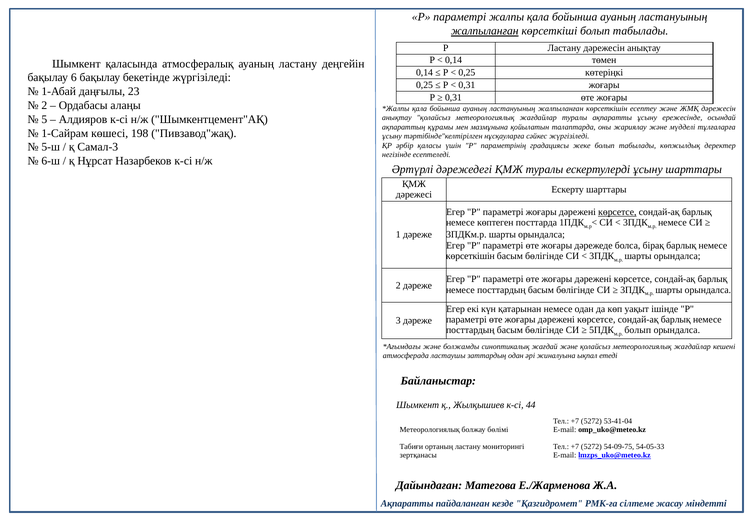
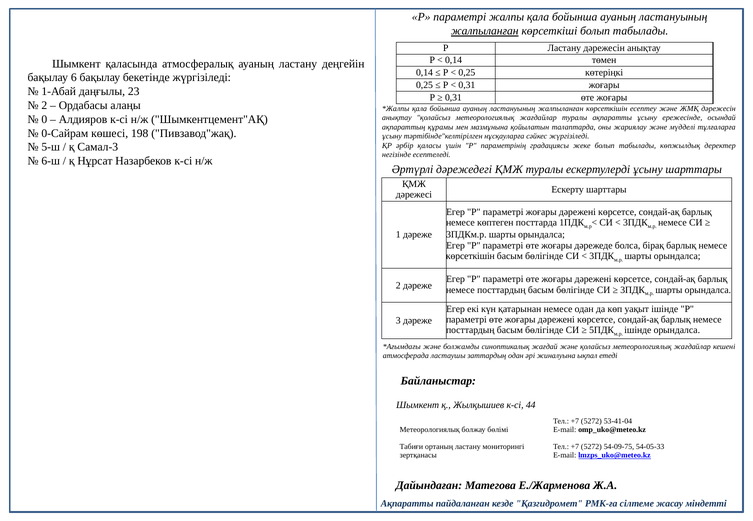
5: 5 -> 0
1-Сайрам: 1-Сайрам -> 0-Сайрам
көрсетсе at (617, 212) underline: present -> none
болып at (638, 330): болып -> ішінде
